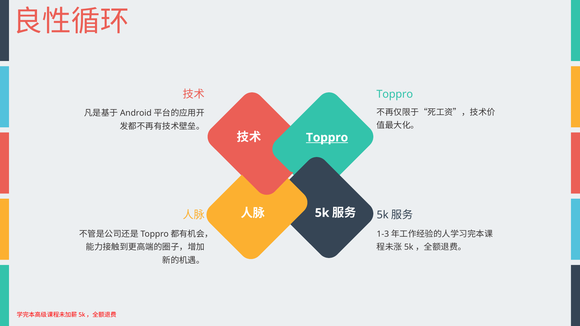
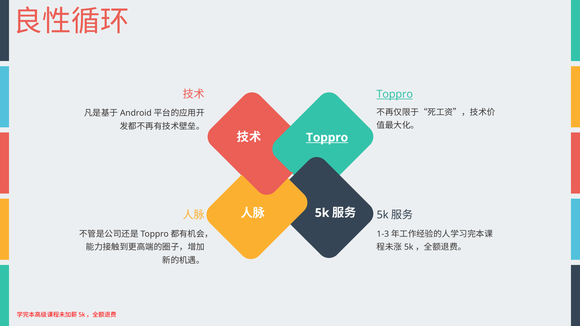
Toppro at (395, 94) underline: none -> present
